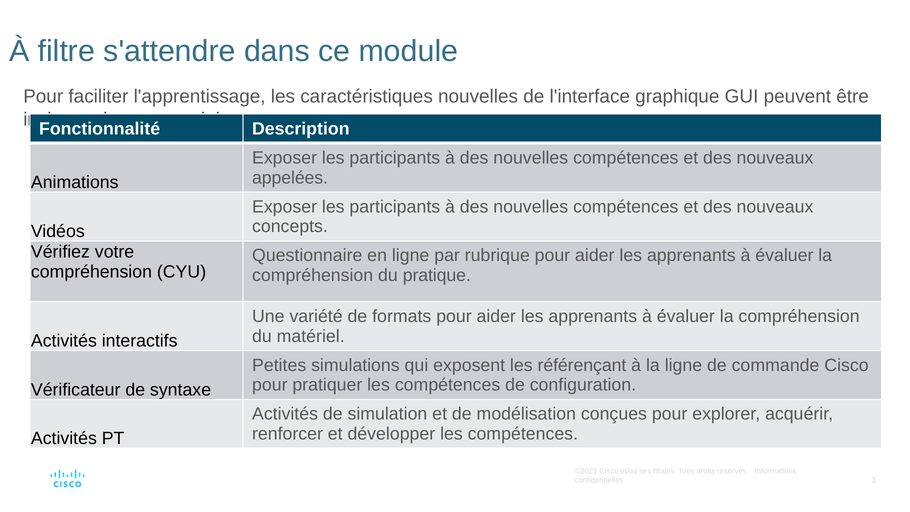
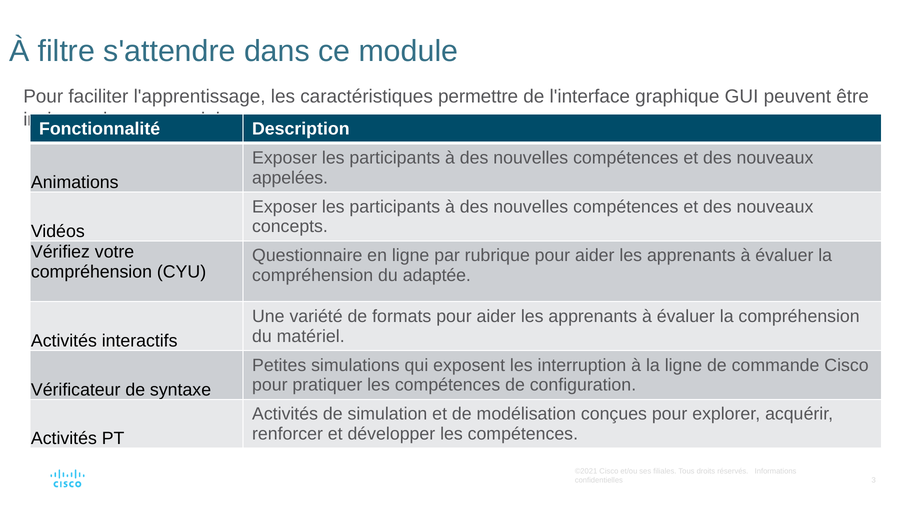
caractéristiques nouvelles: nouvelles -> permettre
pratique: pratique -> adaptée
référençant: référençant -> interruption
